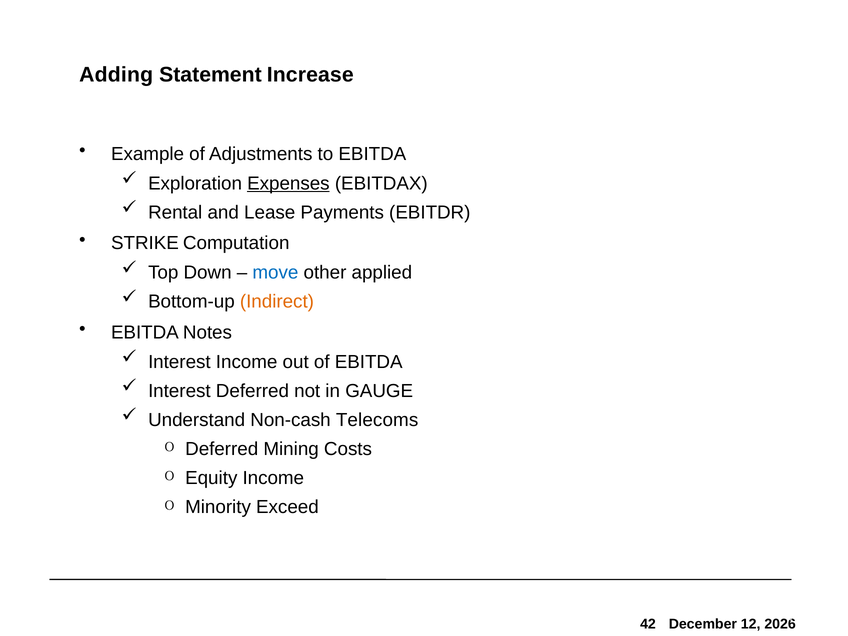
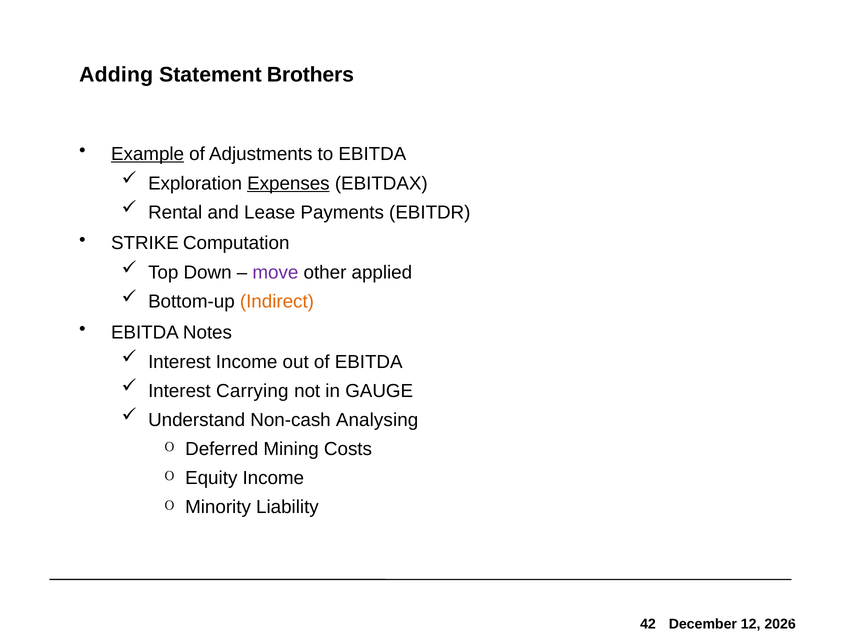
Increase: Increase -> Brothers
Example underline: none -> present
move colour: blue -> purple
Interest Deferred: Deferred -> Carrying
Telecoms: Telecoms -> Analysing
Exceed: Exceed -> Liability
